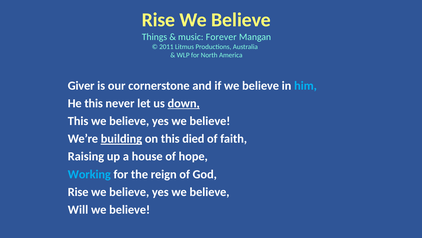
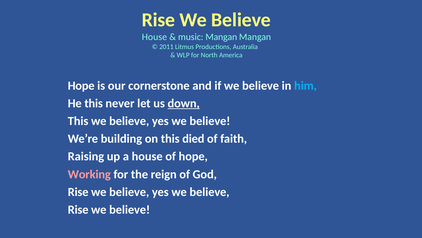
Things at (155, 37): Things -> House
music Forever: Forever -> Mangan
Giver at (81, 86): Giver -> Hope
building underline: present -> none
Working colour: light blue -> pink
Will at (78, 209): Will -> Rise
